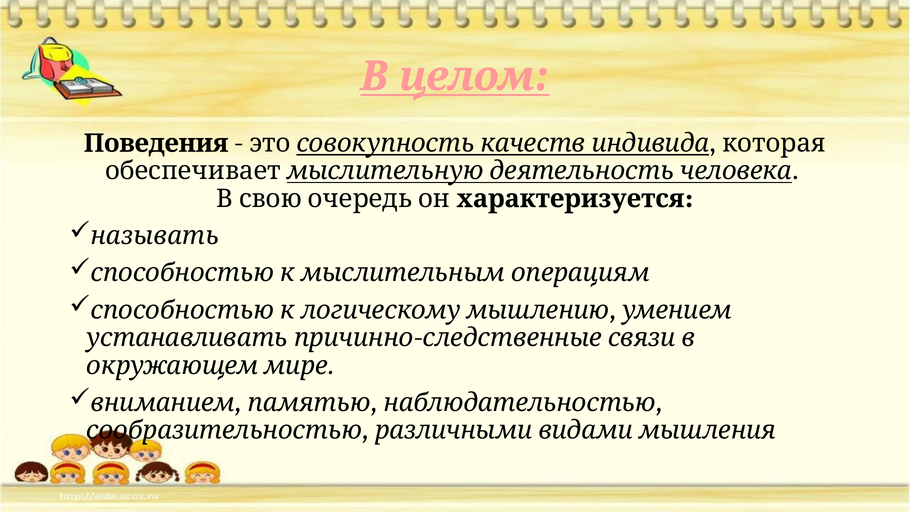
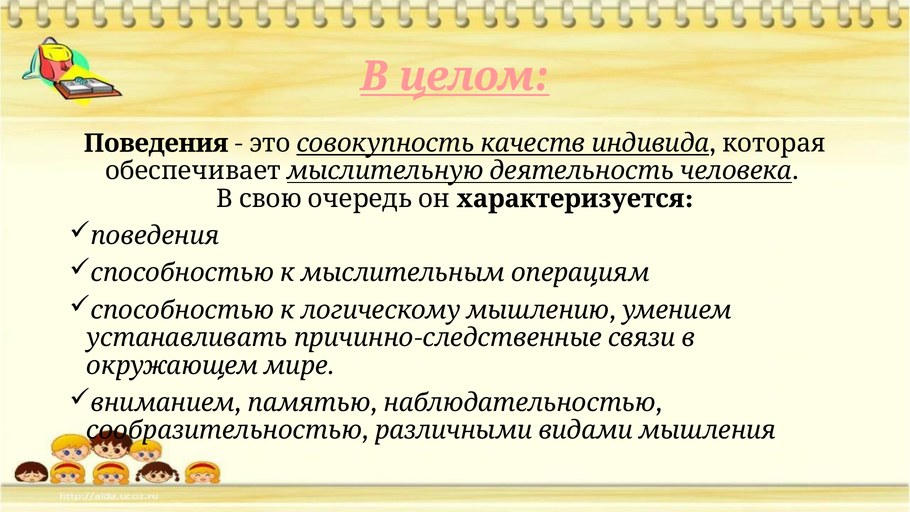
называть at (155, 236): называть -> поведения
